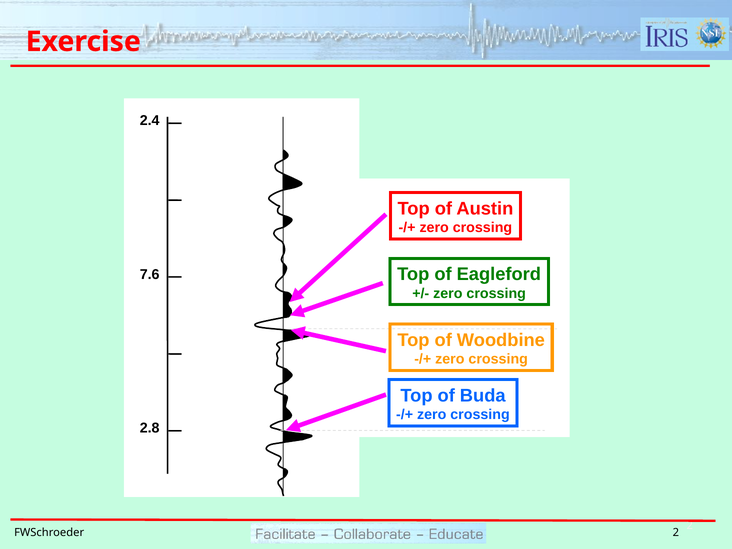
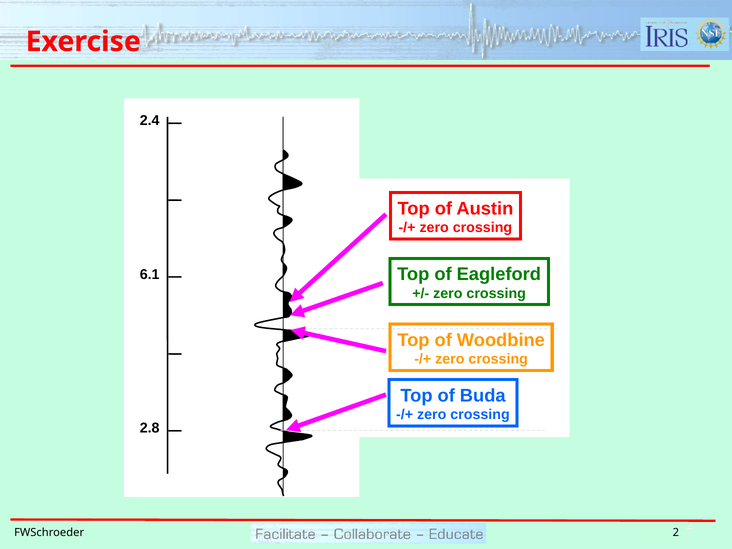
7.6: 7.6 -> 6.1
